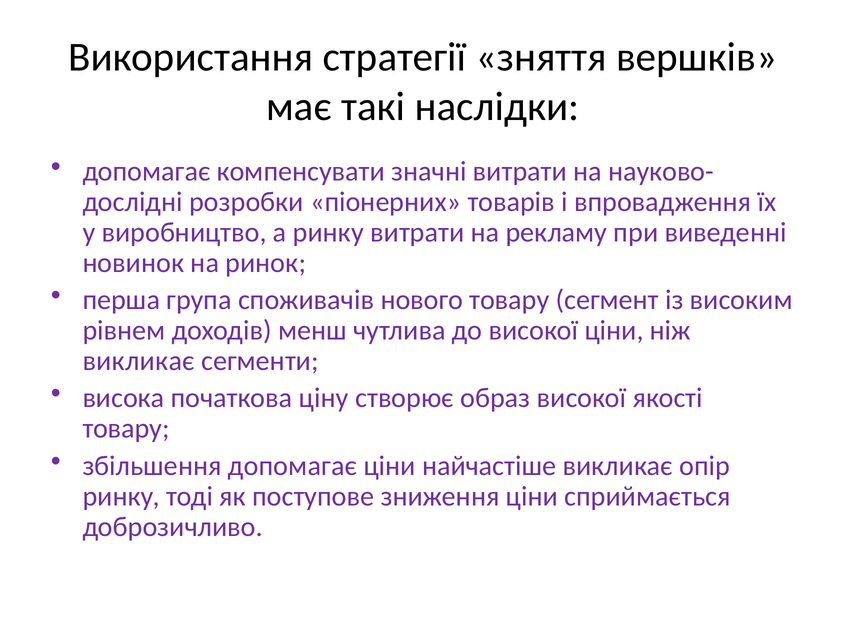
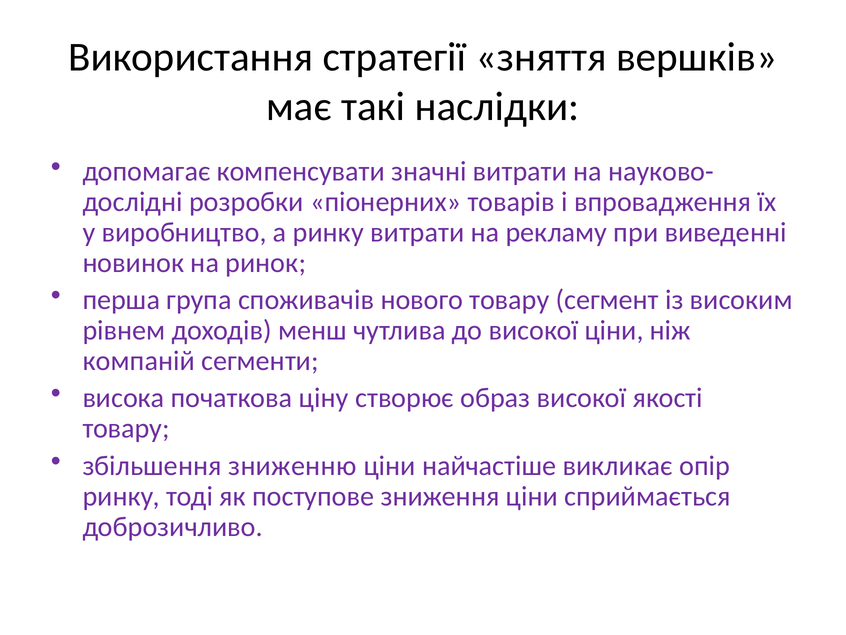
викликає at (139, 361): викликає -> компаній
збільшення допомагає: допомагає -> зниженню
